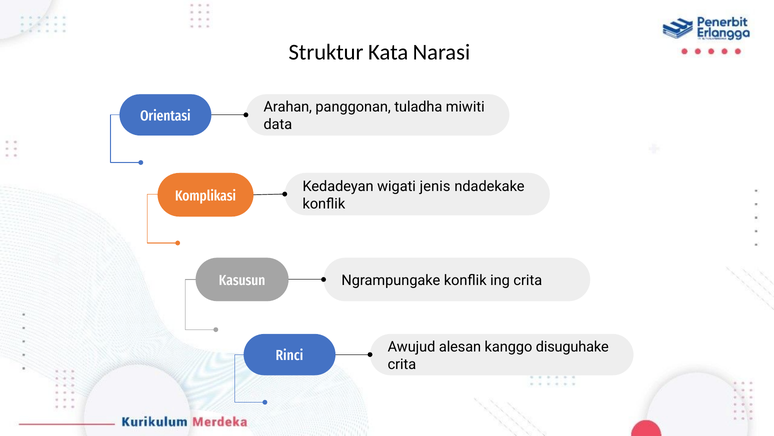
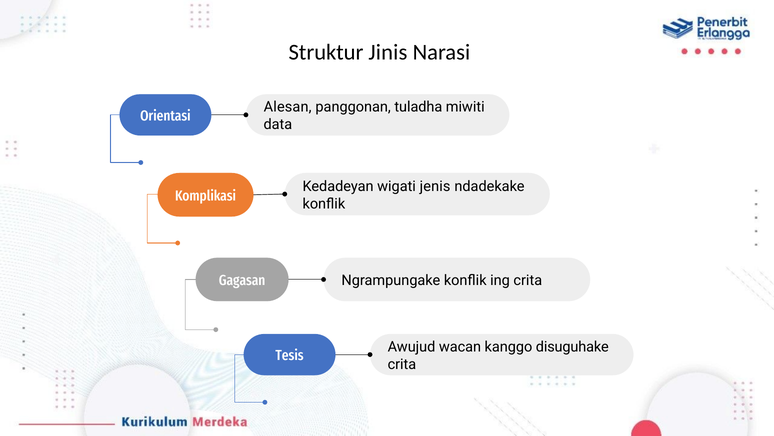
Kata: Kata -> Jinis
Arahan: Arahan -> Alesan
Kasusun: Kasusun -> Gagasan
alesan: alesan -> wacan
Rinci: Rinci -> Tesis
